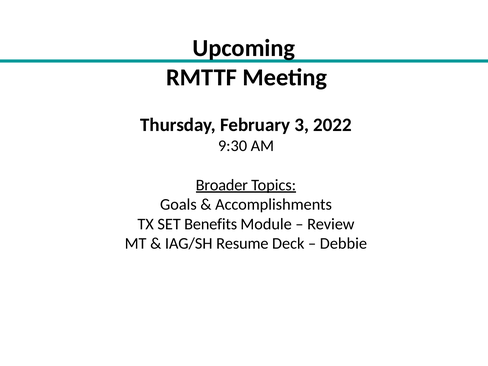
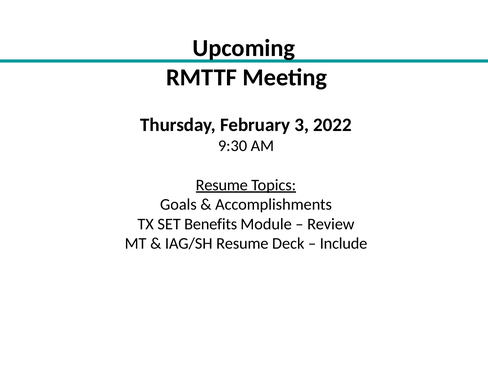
Broader at (222, 185): Broader -> Resume
Debbie: Debbie -> Include
